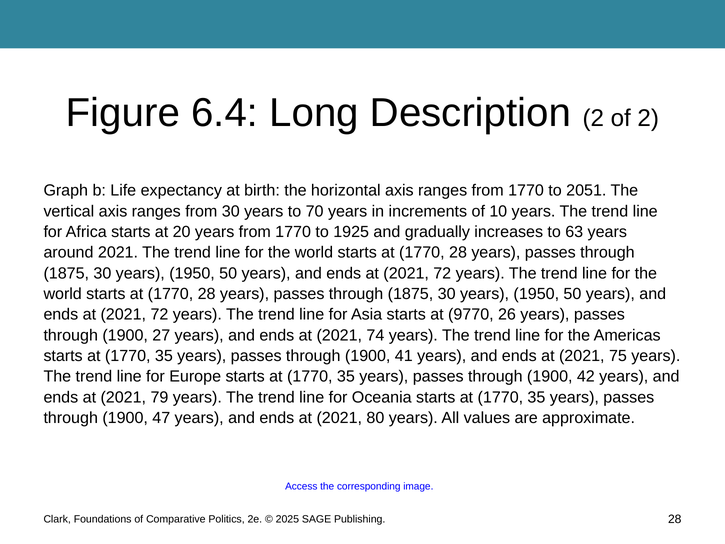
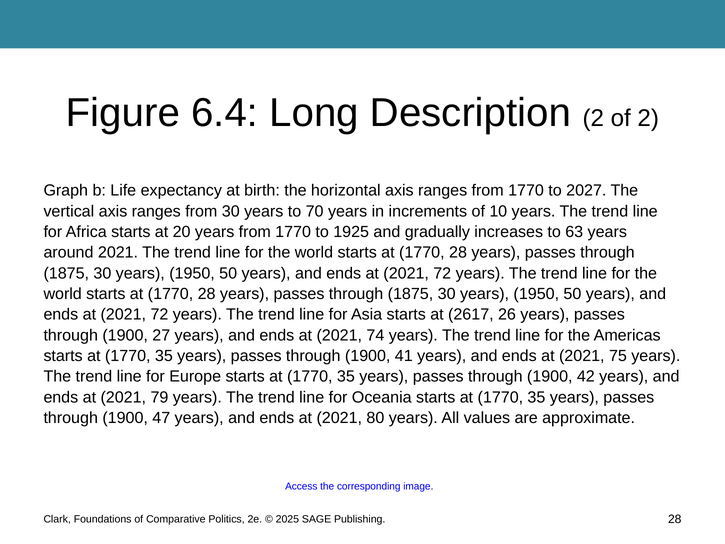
2051: 2051 -> 2027
9770: 9770 -> 2617
